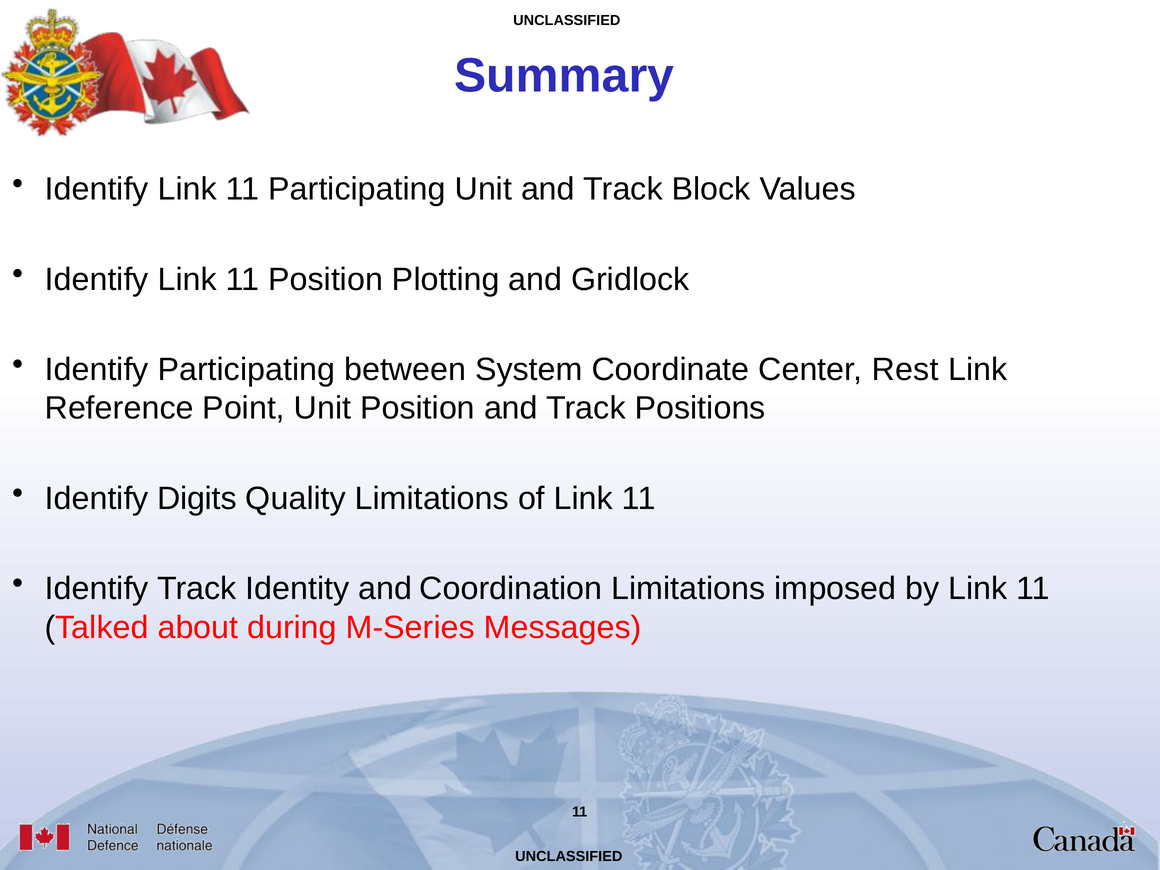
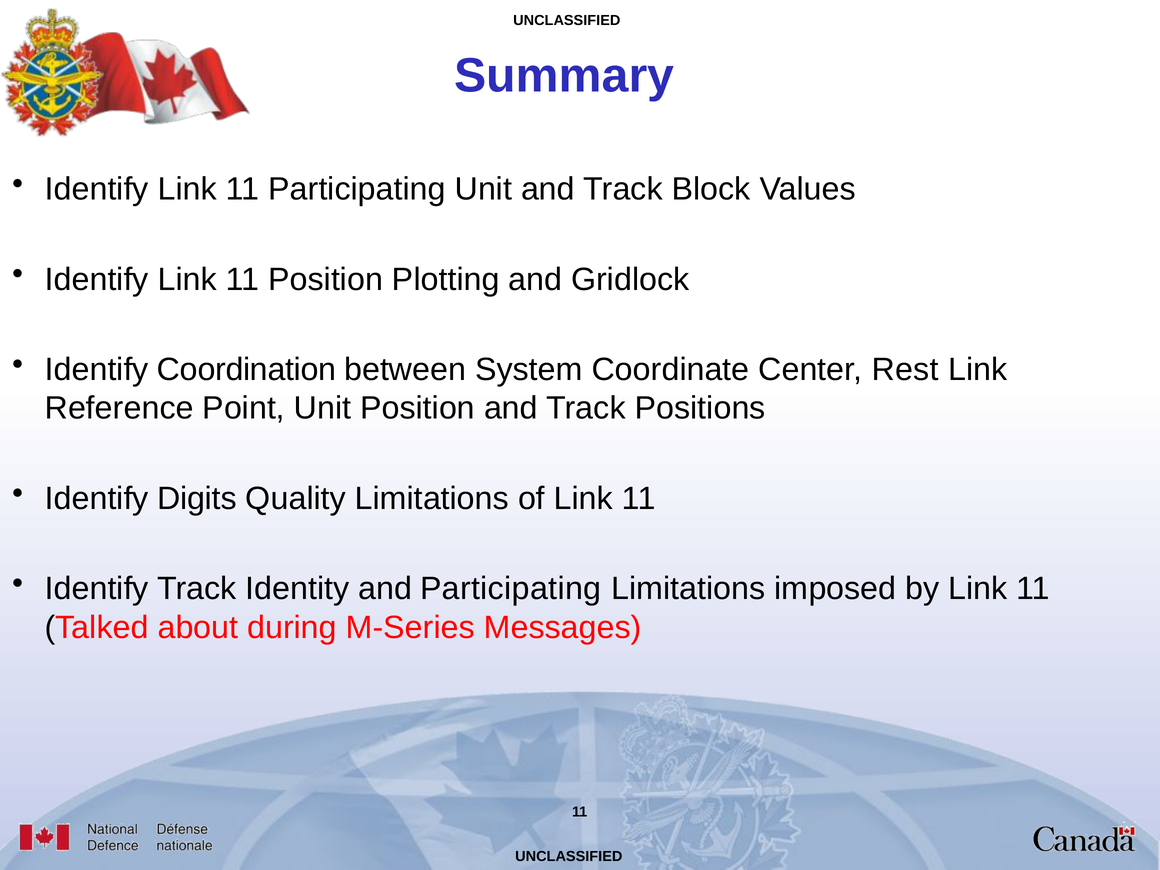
Identify Participating: Participating -> Coordination
and Coordination: Coordination -> Participating
